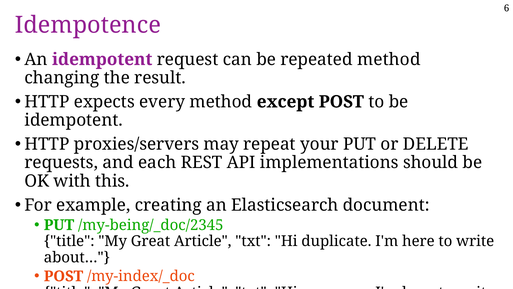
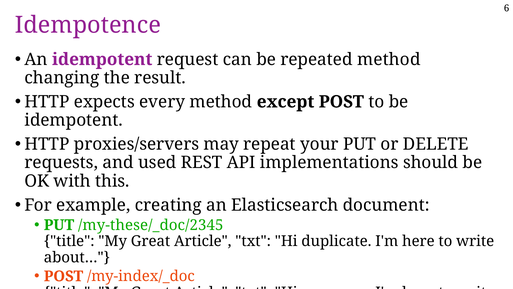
each: each -> used
/my-being/_doc/2345: /my-being/_doc/2345 -> /my-these/_doc/2345
